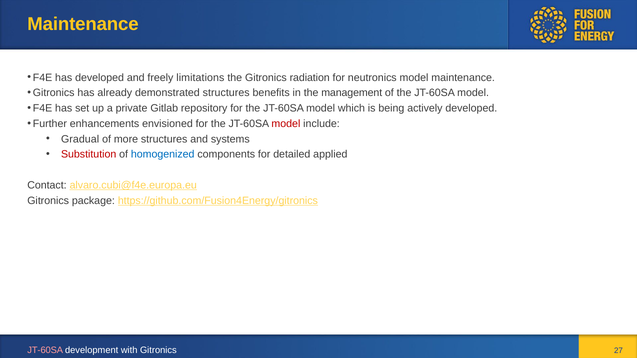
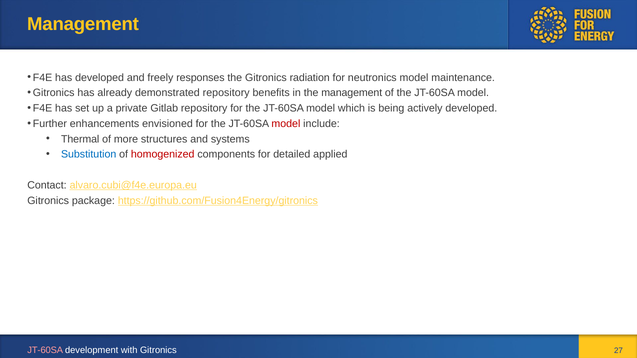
Maintenance at (83, 24): Maintenance -> Management
limitations: limitations -> responses
demonstrated structures: structures -> repository
Gradual: Gradual -> Thermal
Substitution colour: red -> blue
homogenized colour: blue -> red
